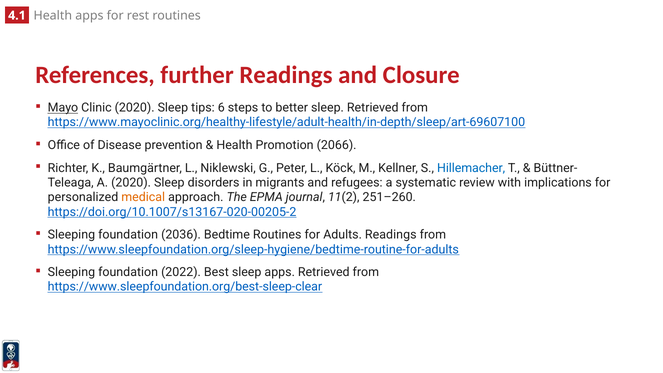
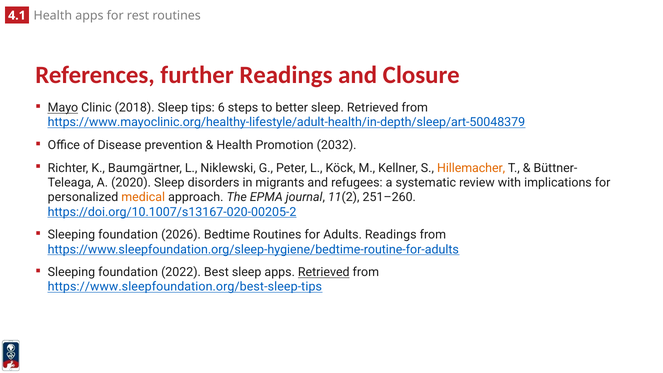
Clinic 2020: 2020 -> 2018
https://www.mayoclinic.org/healthy-lifestyle/adult-health/in-depth/sleep/art-69607100: https://www.mayoclinic.org/healthy-lifestyle/adult-health/in-depth/sleep/art-69607100 -> https://www.mayoclinic.org/healthy-lifestyle/adult-health/in-depth/sleep/art-50048379
2066: 2066 -> 2032
Hillemacher colour: blue -> orange
2036: 2036 -> 2026
Retrieved at (324, 272) underline: none -> present
https://www.sleepfoundation.org/best-sleep-clear: https://www.sleepfoundation.org/best-sleep-clear -> https://www.sleepfoundation.org/best-sleep-tips
